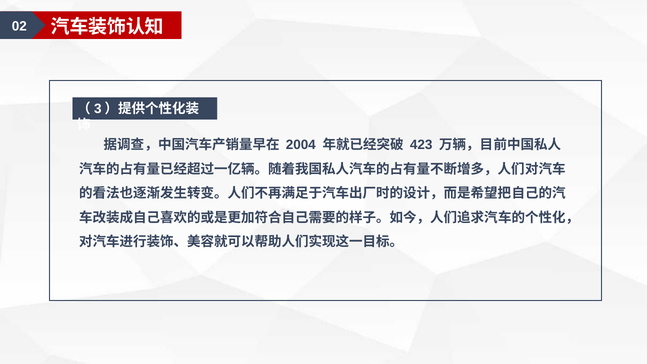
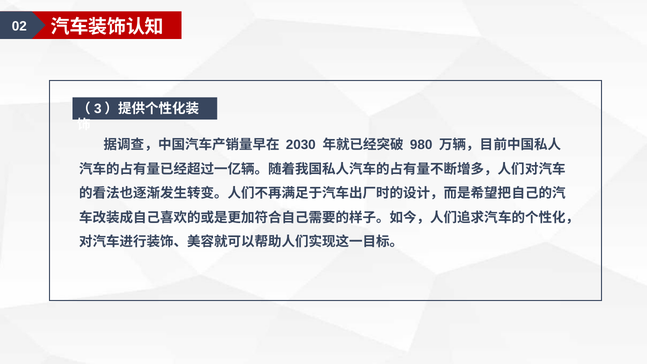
2004: 2004 -> 2030
423: 423 -> 980
